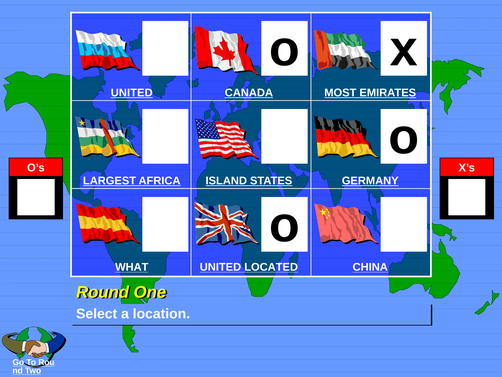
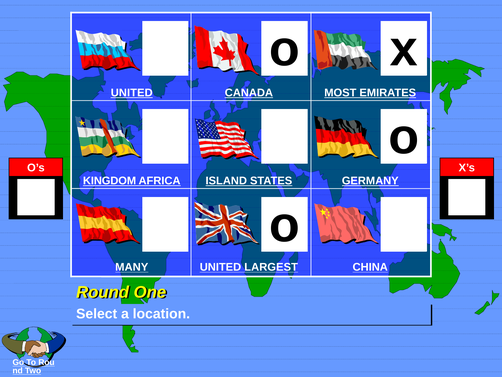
LARGEST: LARGEST -> KINGDOM
WHAT: WHAT -> MANY
LOCATED: LOCATED -> LARGEST
